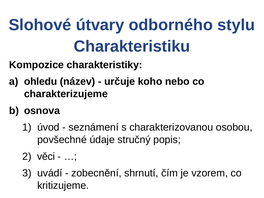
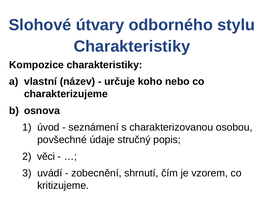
Charakteristiku at (132, 46): Charakteristiku -> Charakteristiky
ohledu: ohledu -> vlastní
